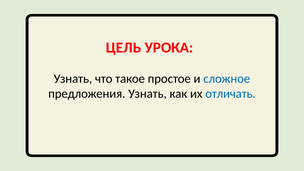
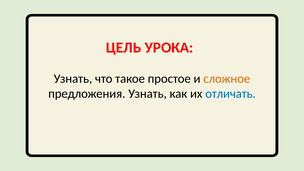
сложное colour: blue -> orange
